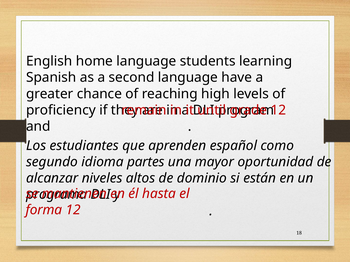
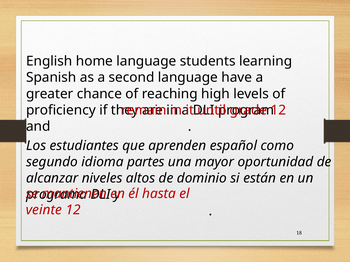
forma: forma -> veinte
